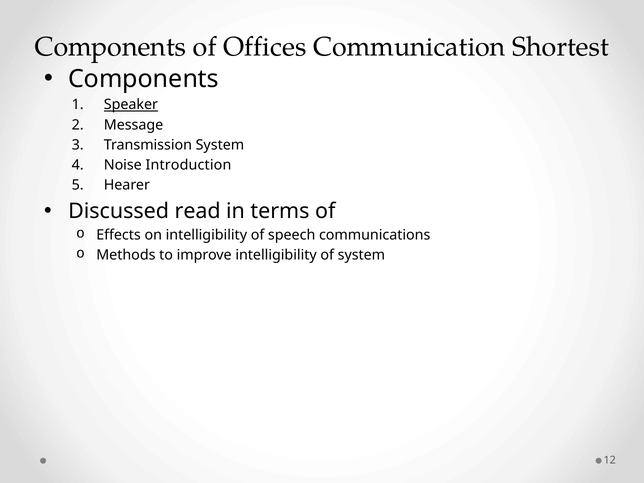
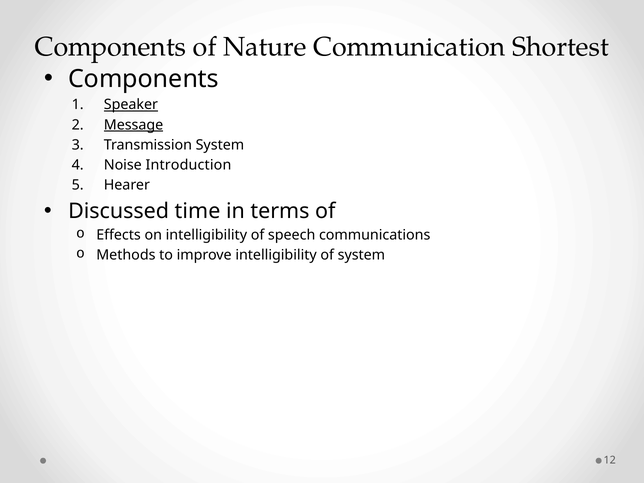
Offices: Offices -> Nature
Message underline: none -> present
read: read -> time
